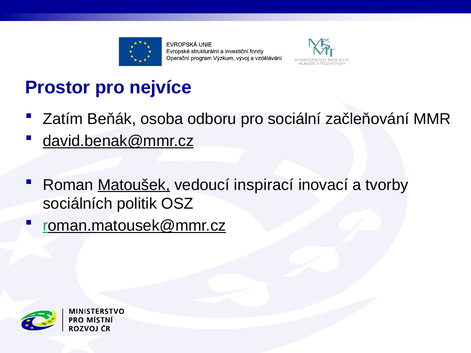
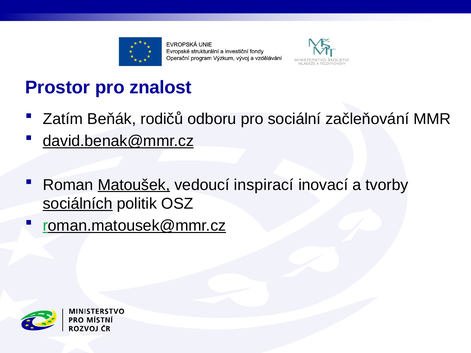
nejvíce: nejvíce -> znalost
osoba: osoba -> rodičů
sociálních underline: none -> present
